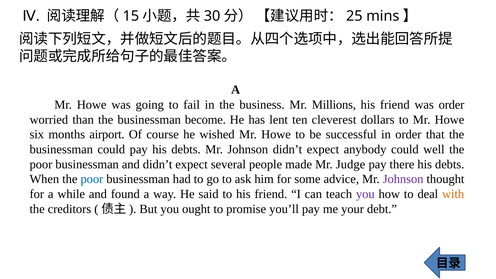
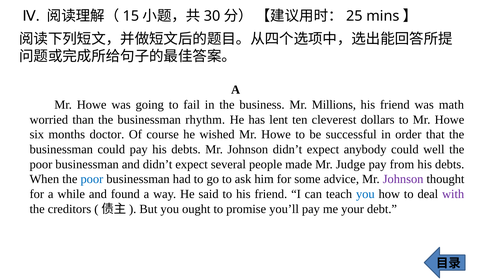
was order: order -> math
become: become -> rhythm
airport: airport -> doctor
there: there -> from
you at (365, 194) colour: purple -> blue
with colour: orange -> purple
